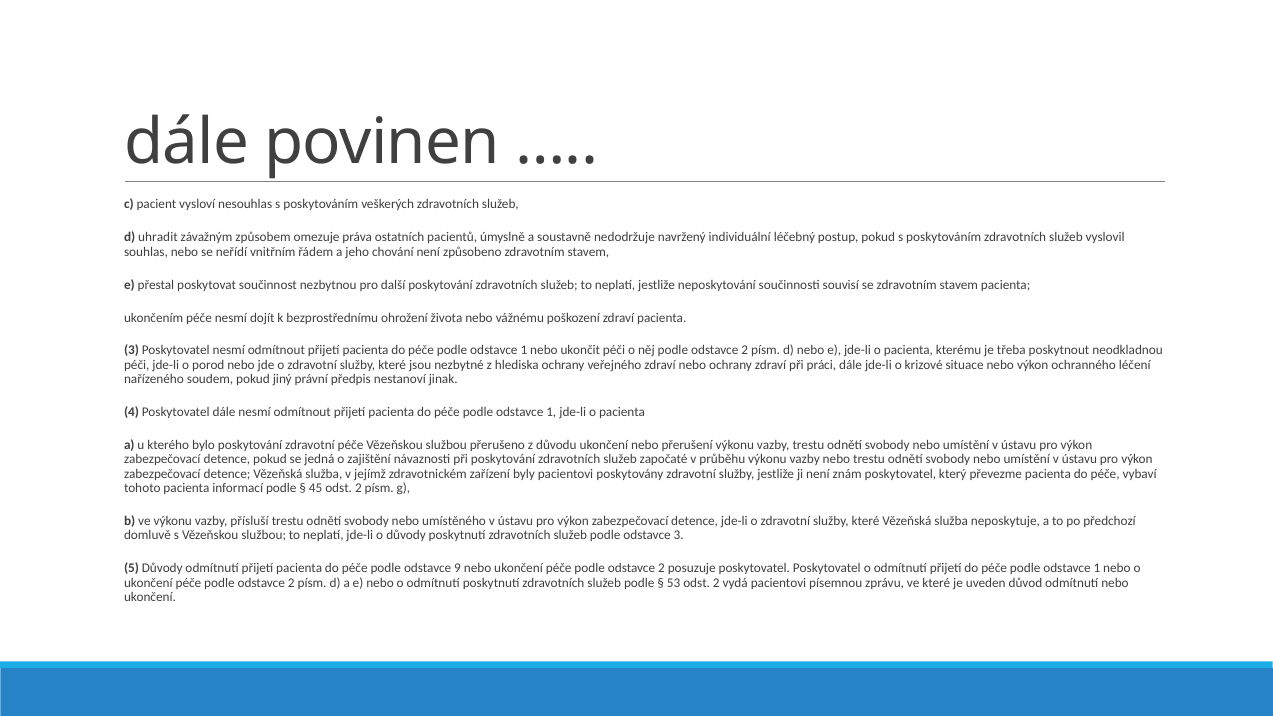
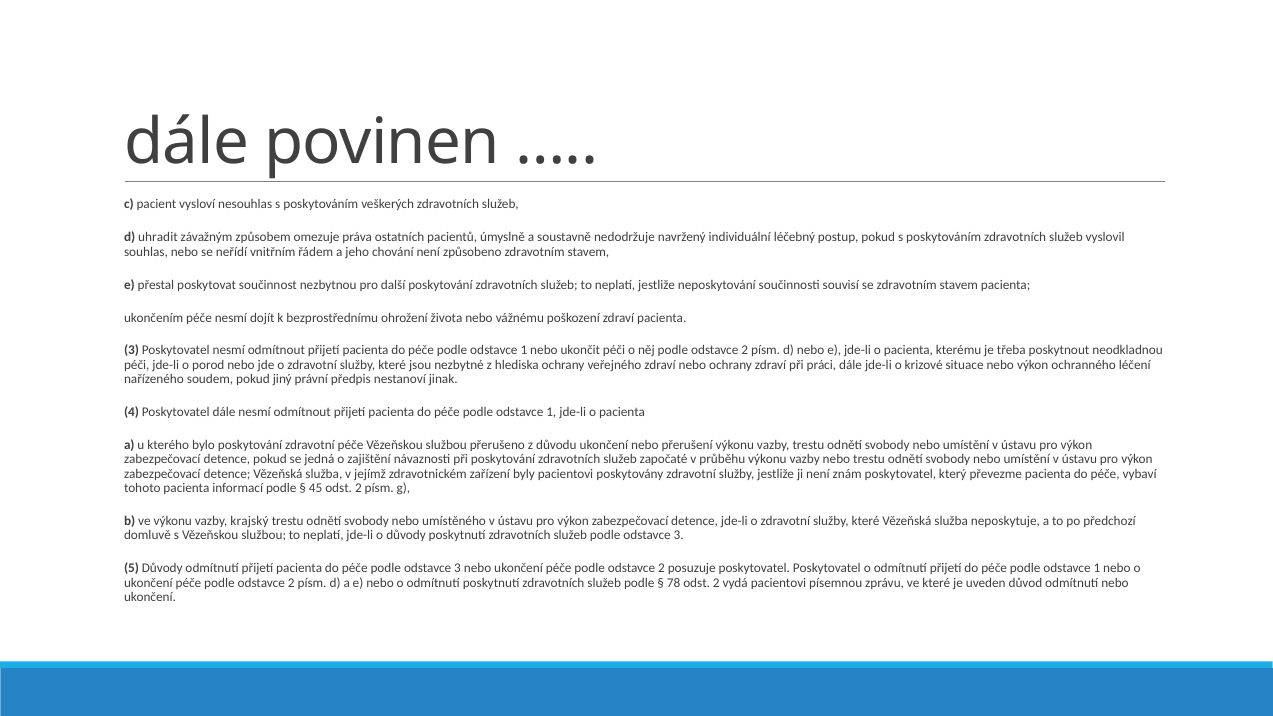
přísluší: přísluší -> krajský
péče podle odstavce 9: 9 -> 3
53: 53 -> 78
